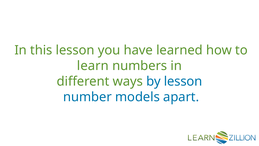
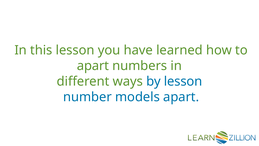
learn at (93, 66): learn -> apart
